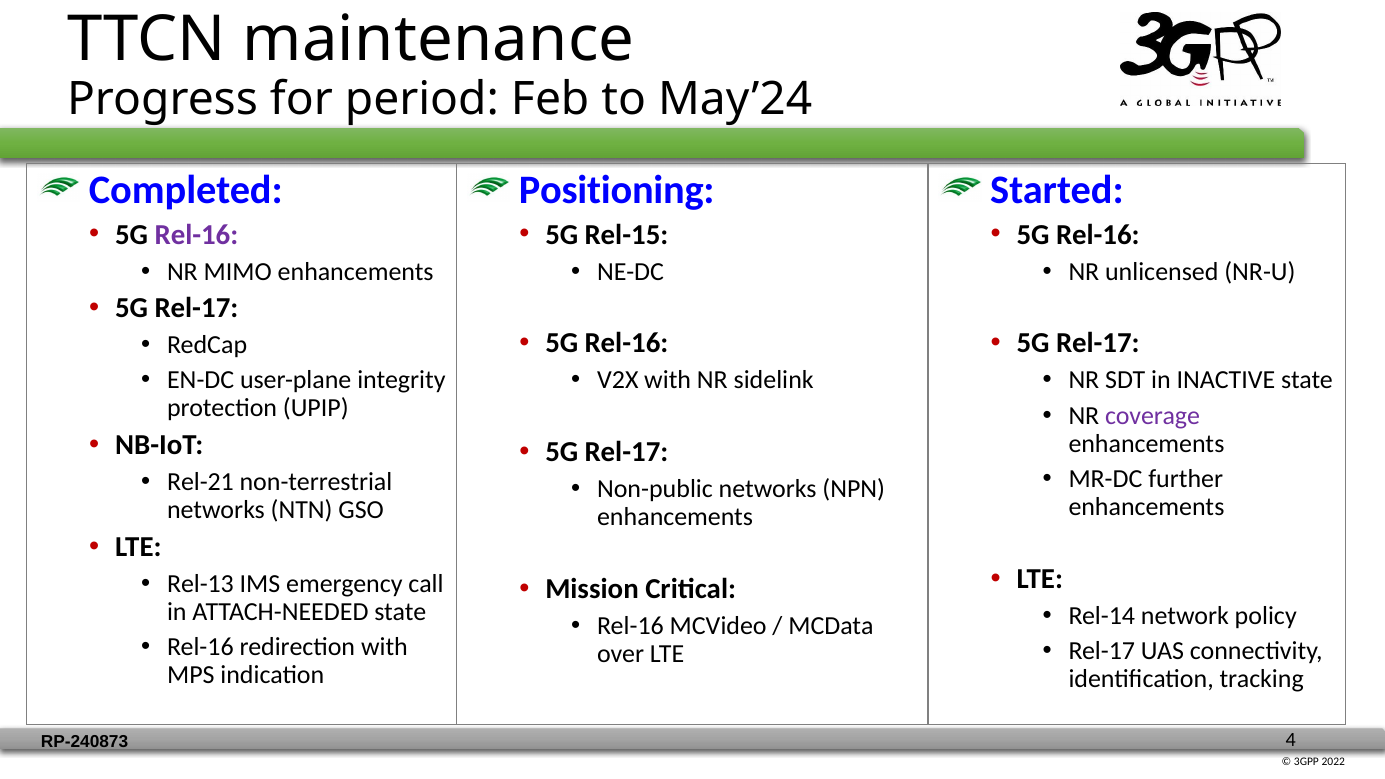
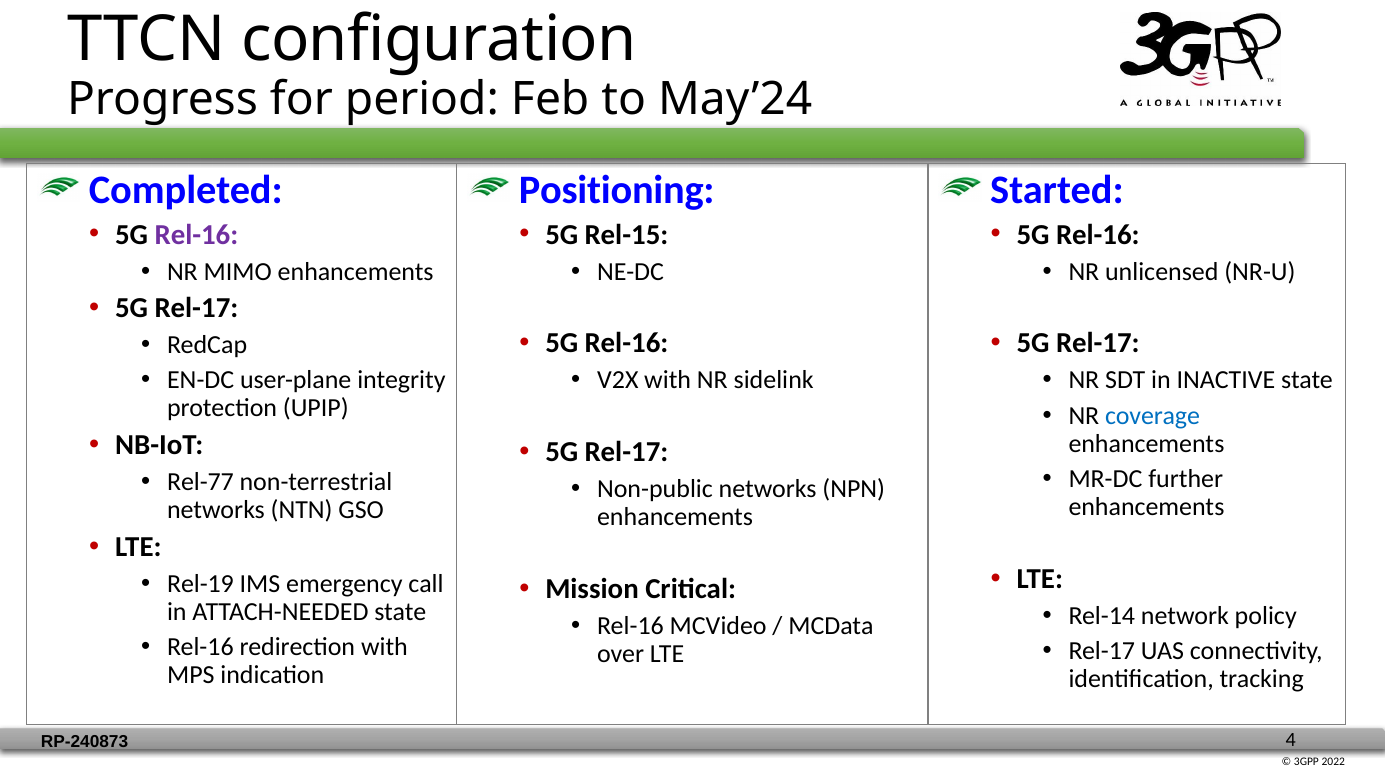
maintenance: maintenance -> configuration
coverage colour: purple -> blue
Rel-21: Rel-21 -> Rel-77
Rel-13: Rel-13 -> Rel-19
